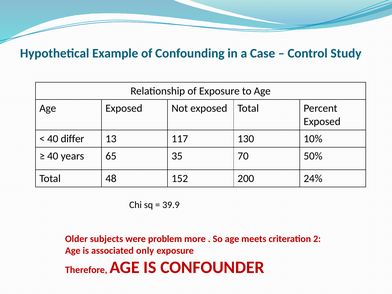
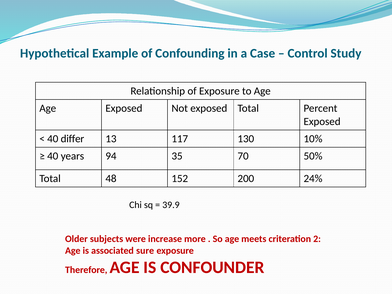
65: 65 -> 94
problem: problem -> increase
only: only -> sure
